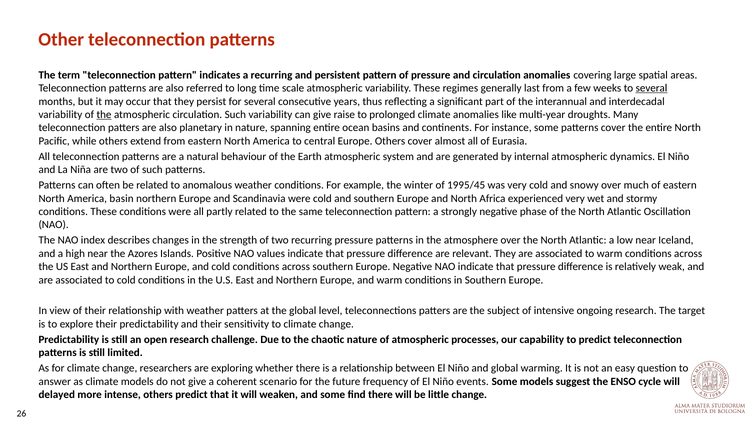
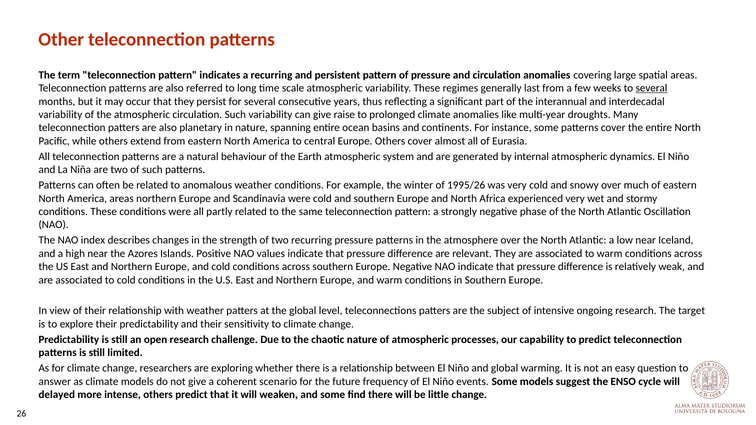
the at (104, 115) underline: present -> none
1995/45: 1995/45 -> 1995/26
America basin: basin -> areas
